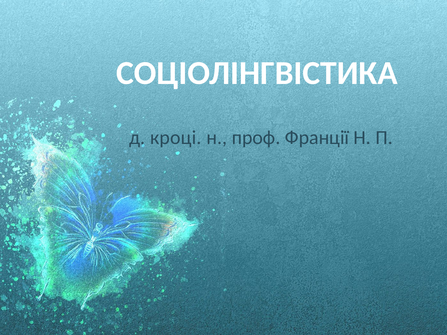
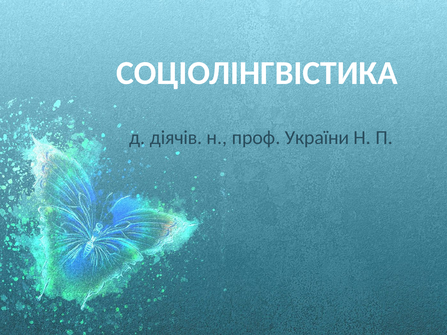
кроці: кроці -> діячів
Франції: Франції -> України
